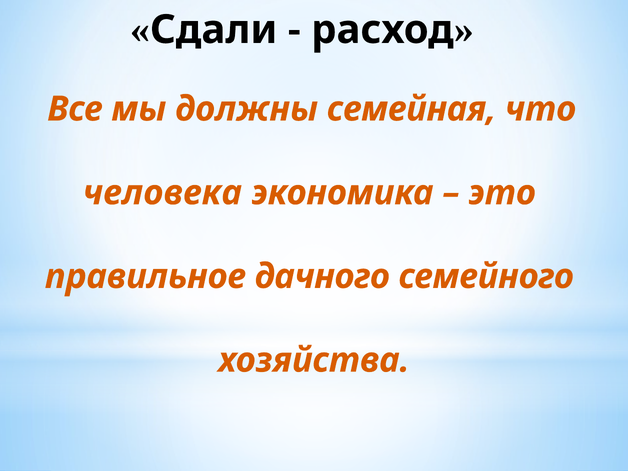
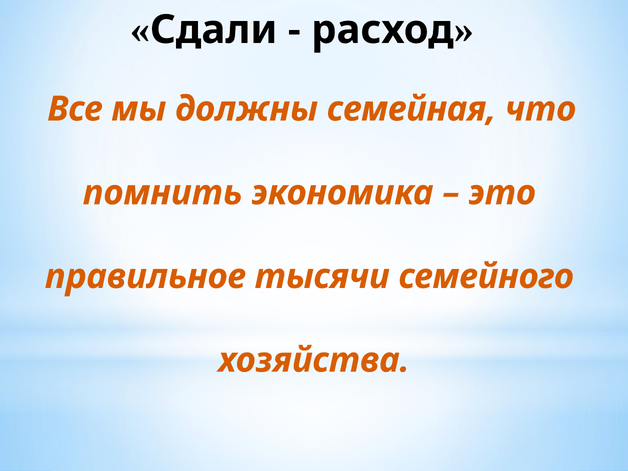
человека: человека -> помнить
дачного: дачного -> тысячи
